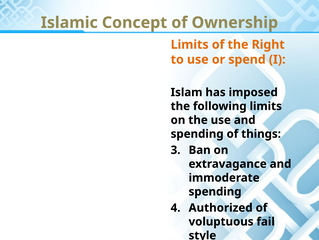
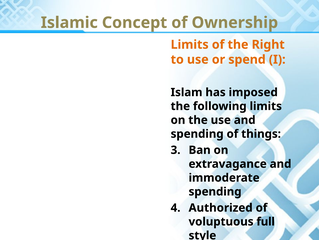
fail: fail -> full
